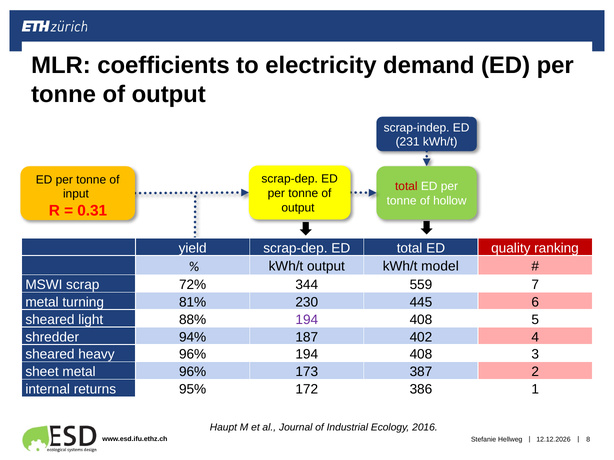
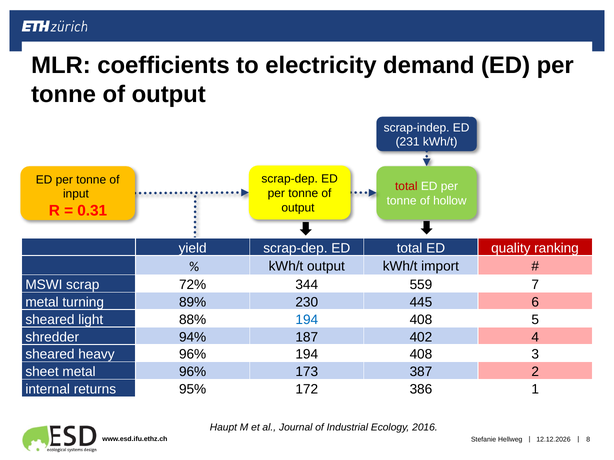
model: model -> import
81%: 81% -> 89%
194 at (307, 320) colour: purple -> blue
